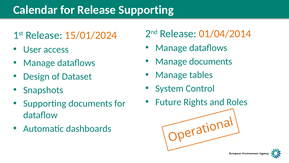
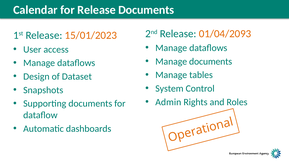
Release Supporting: Supporting -> Documents
01/04/2014: 01/04/2014 -> 01/04/2093
15/01/2024: 15/01/2024 -> 15/01/2023
Future: Future -> Admin
